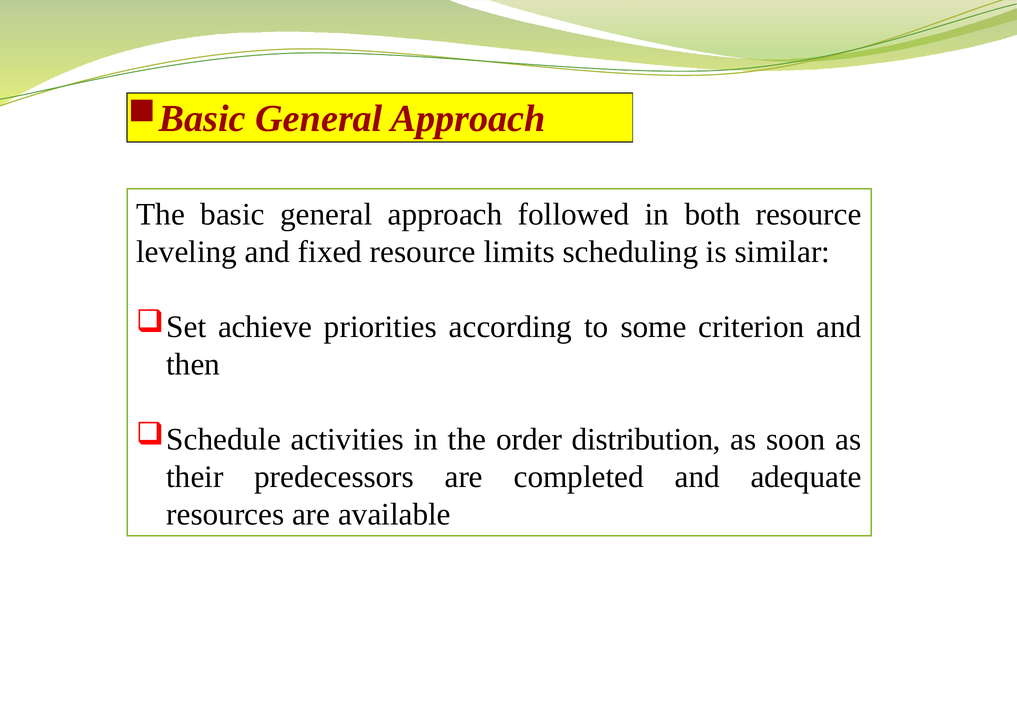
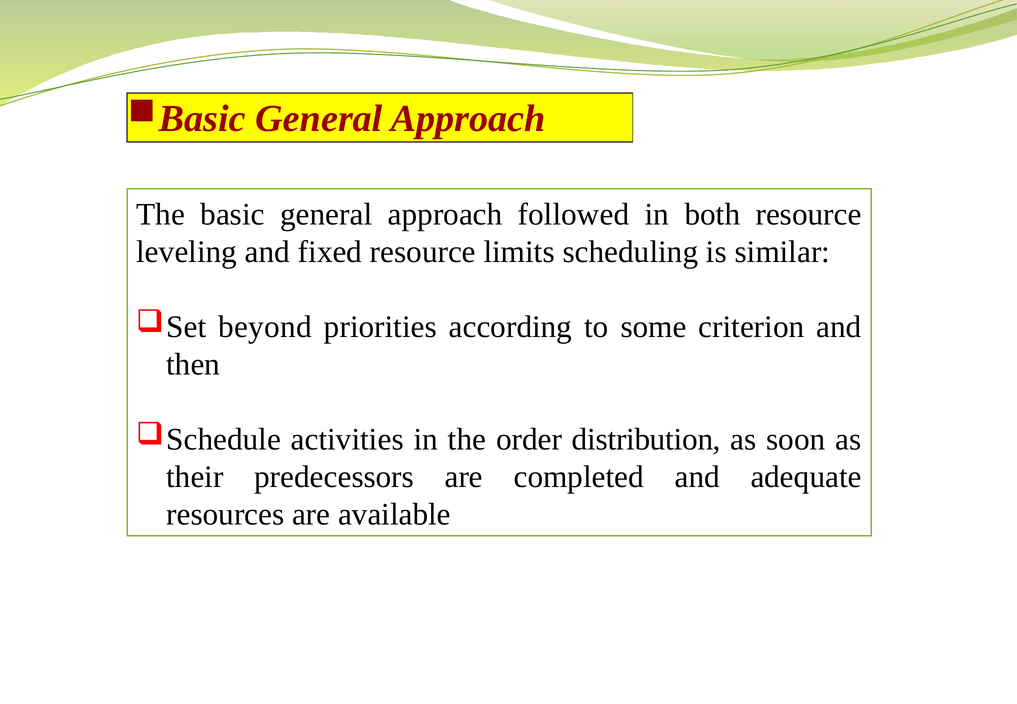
achieve: achieve -> beyond
